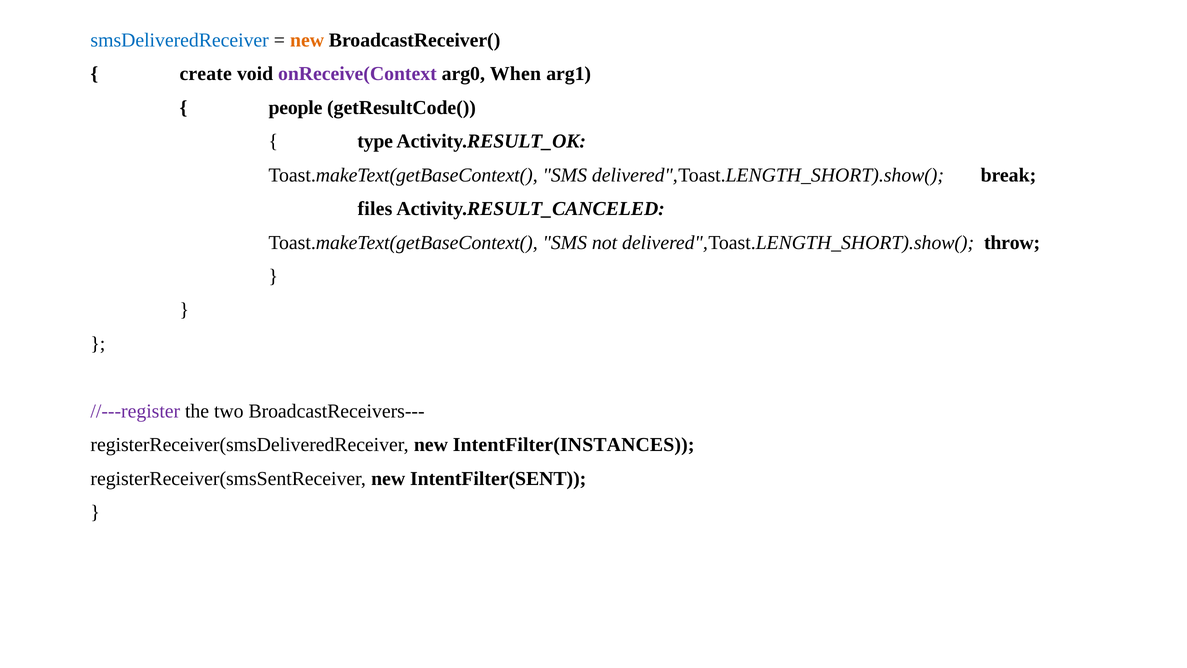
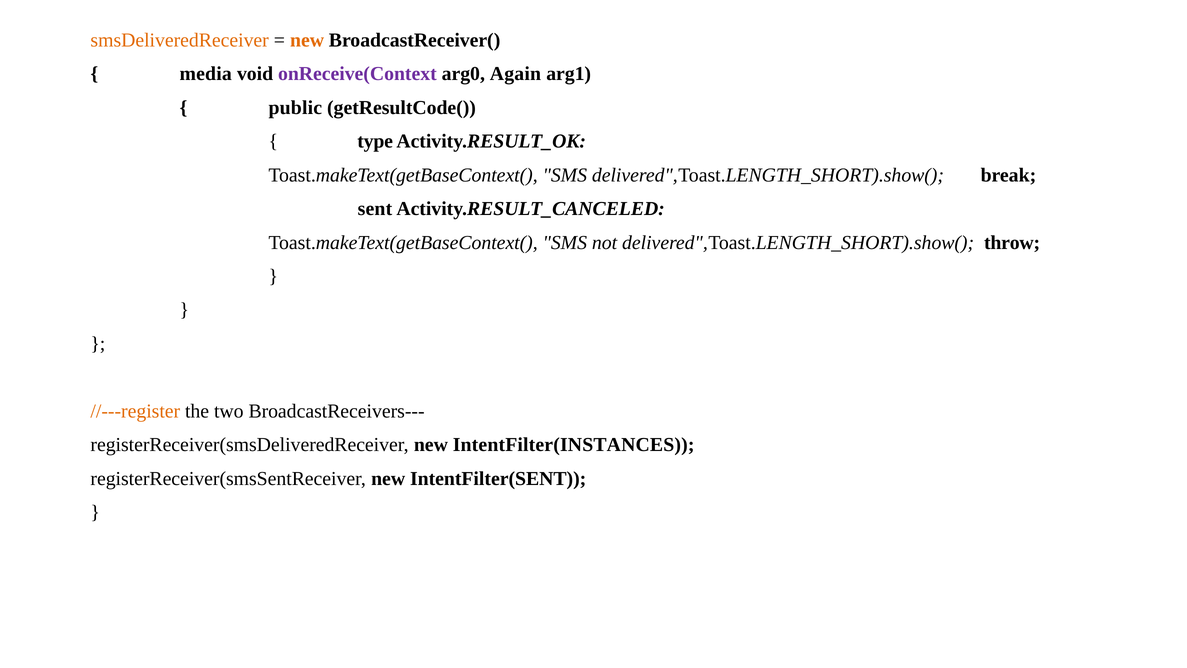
smsDeliveredReceiver colour: blue -> orange
create: create -> media
When: When -> Again
people: people -> public
files: files -> sent
//---register colour: purple -> orange
